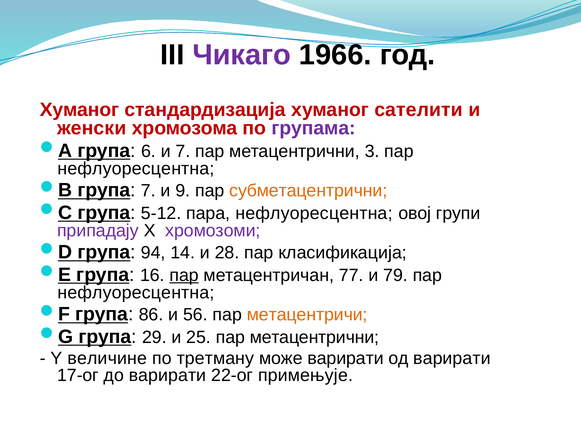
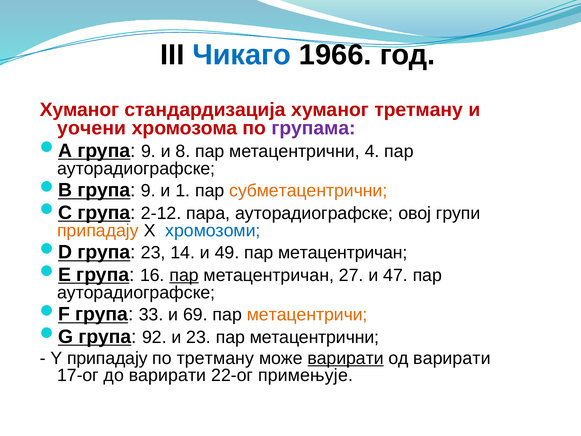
Чикаго colour: purple -> blue
хуманог сателити: сателити -> третману
женски: женски -> уочени
6 at (148, 151): 6 -> 9
и 7: 7 -> 8
3: 3 -> 4
нефлуоресцентна at (136, 169): нефлуоресцентна -> ауторадиографске
7 at (148, 191): 7 -> 9
9: 9 -> 1
5-12: 5-12 -> 2-12
пара нефлуоресцентна: нефлуоресцентна -> ауторадиографске
припадају at (98, 230) colour: purple -> orange
хромозоми colour: purple -> blue
група 94: 94 -> 23
28: 28 -> 49
класификација at (343, 253): класификација -> метацентричан
77: 77 -> 27
79: 79 -> 47
нефлуоресцентна at (136, 292): нефлуоресцентна -> ауторадиографске
86: 86 -> 33
56: 56 -> 69
29: 29 -> 92
и 25: 25 -> 23
Y величине: величине -> припадају
варирати at (346, 358) underline: none -> present
